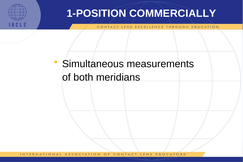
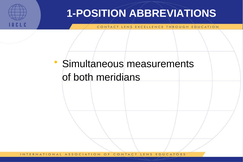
COMMERCIALLY: COMMERCIALLY -> ABBREVIATIONS
